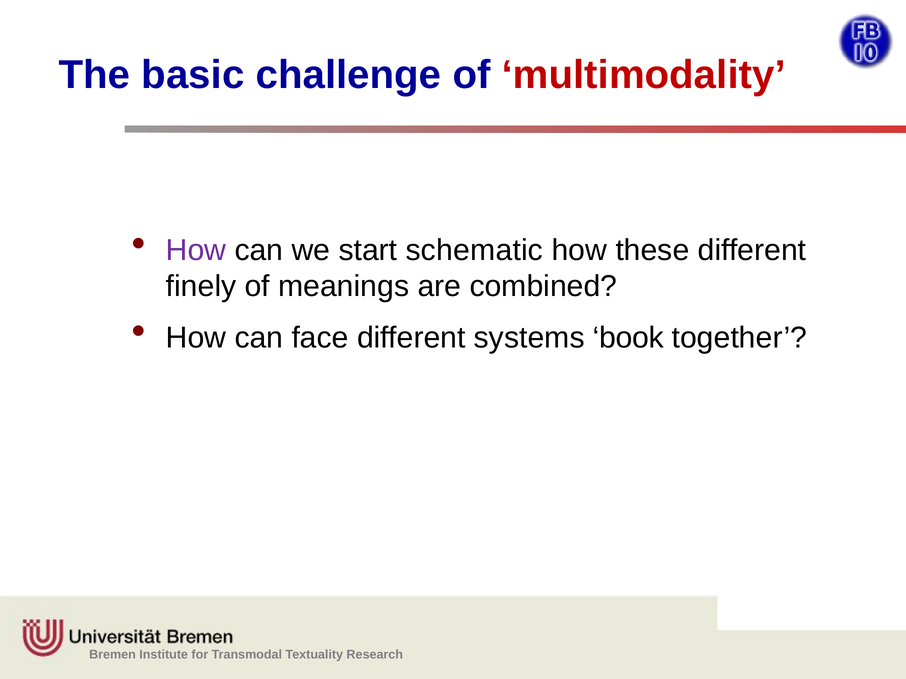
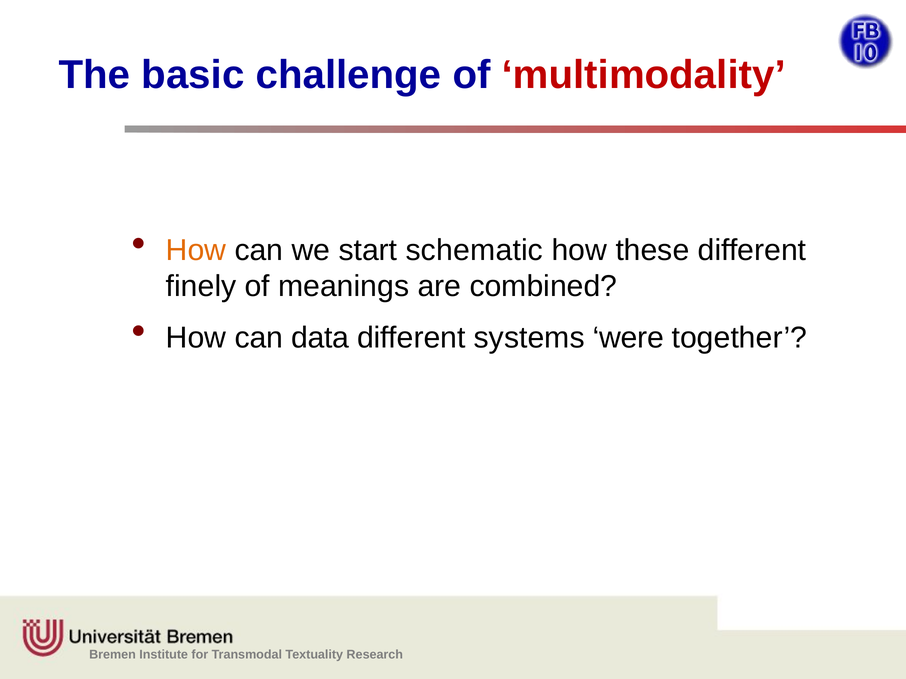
How at (196, 250) colour: purple -> orange
face: face -> data
book: book -> were
